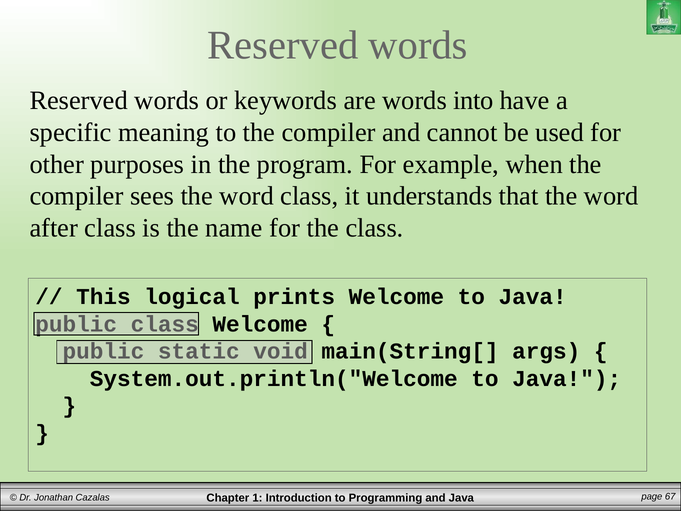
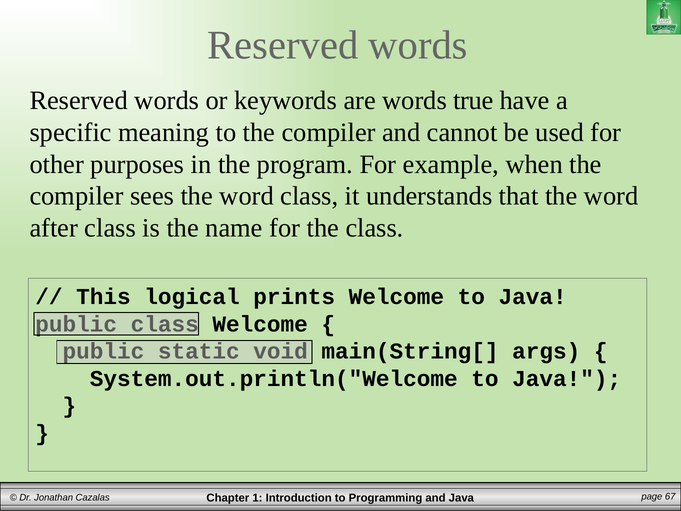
into: into -> true
